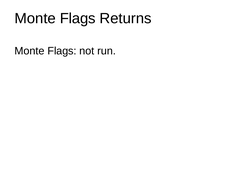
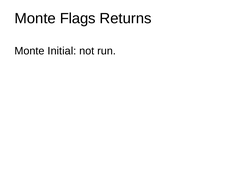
Flags at (62, 51): Flags -> Initial
